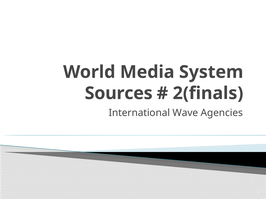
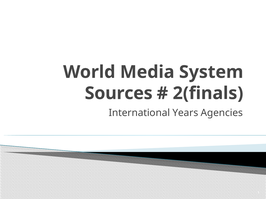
Wave: Wave -> Years
